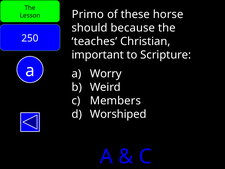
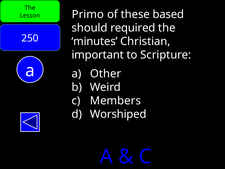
horse: horse -> based
because: because -> required
teaches: teaches -> minutes
Worry: Worry -> Other
